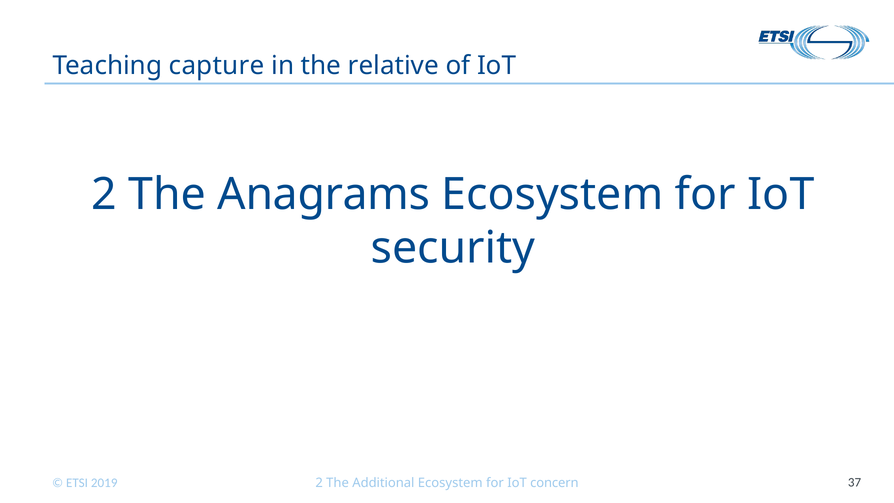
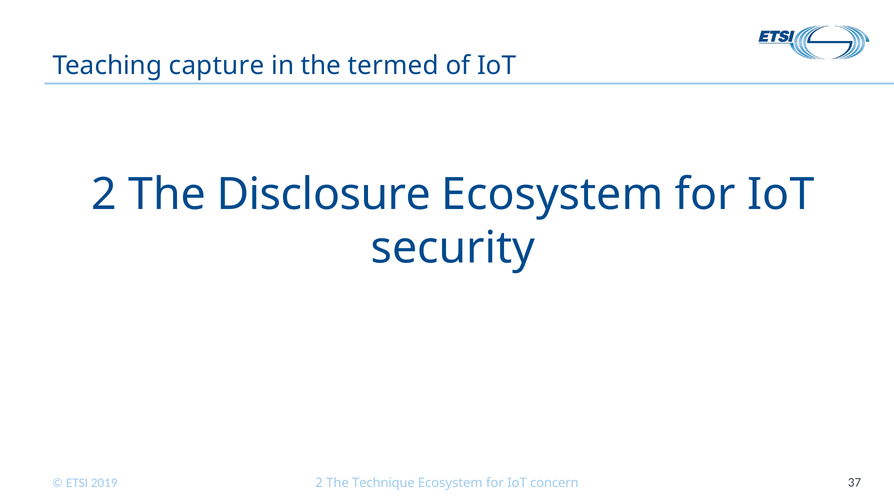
relative: relative -> termed
Anagrams: Anagrams -> Disclosure
Additional: Additional -> Technique
